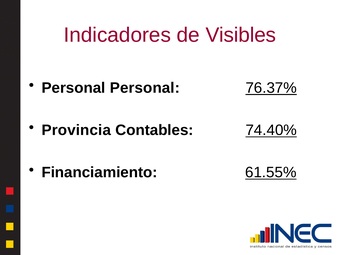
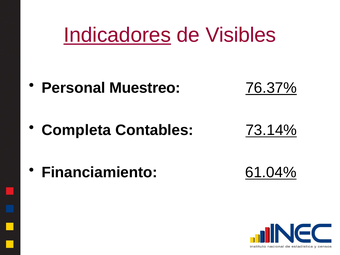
Indicadores underline: none -> present
Personal Personal: Personal -> Muestreo
Provincia: Provincia -> Completa
74.40%: 74.40% -> 73.14%
61.55%: 61.55% -> 61.04%
